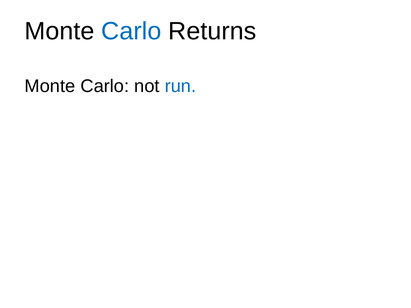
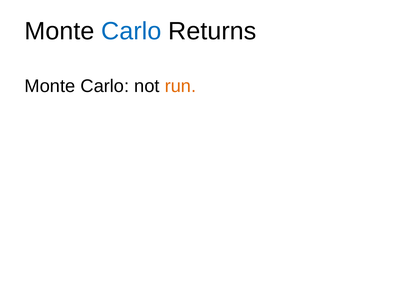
run colour: blue -> orange
